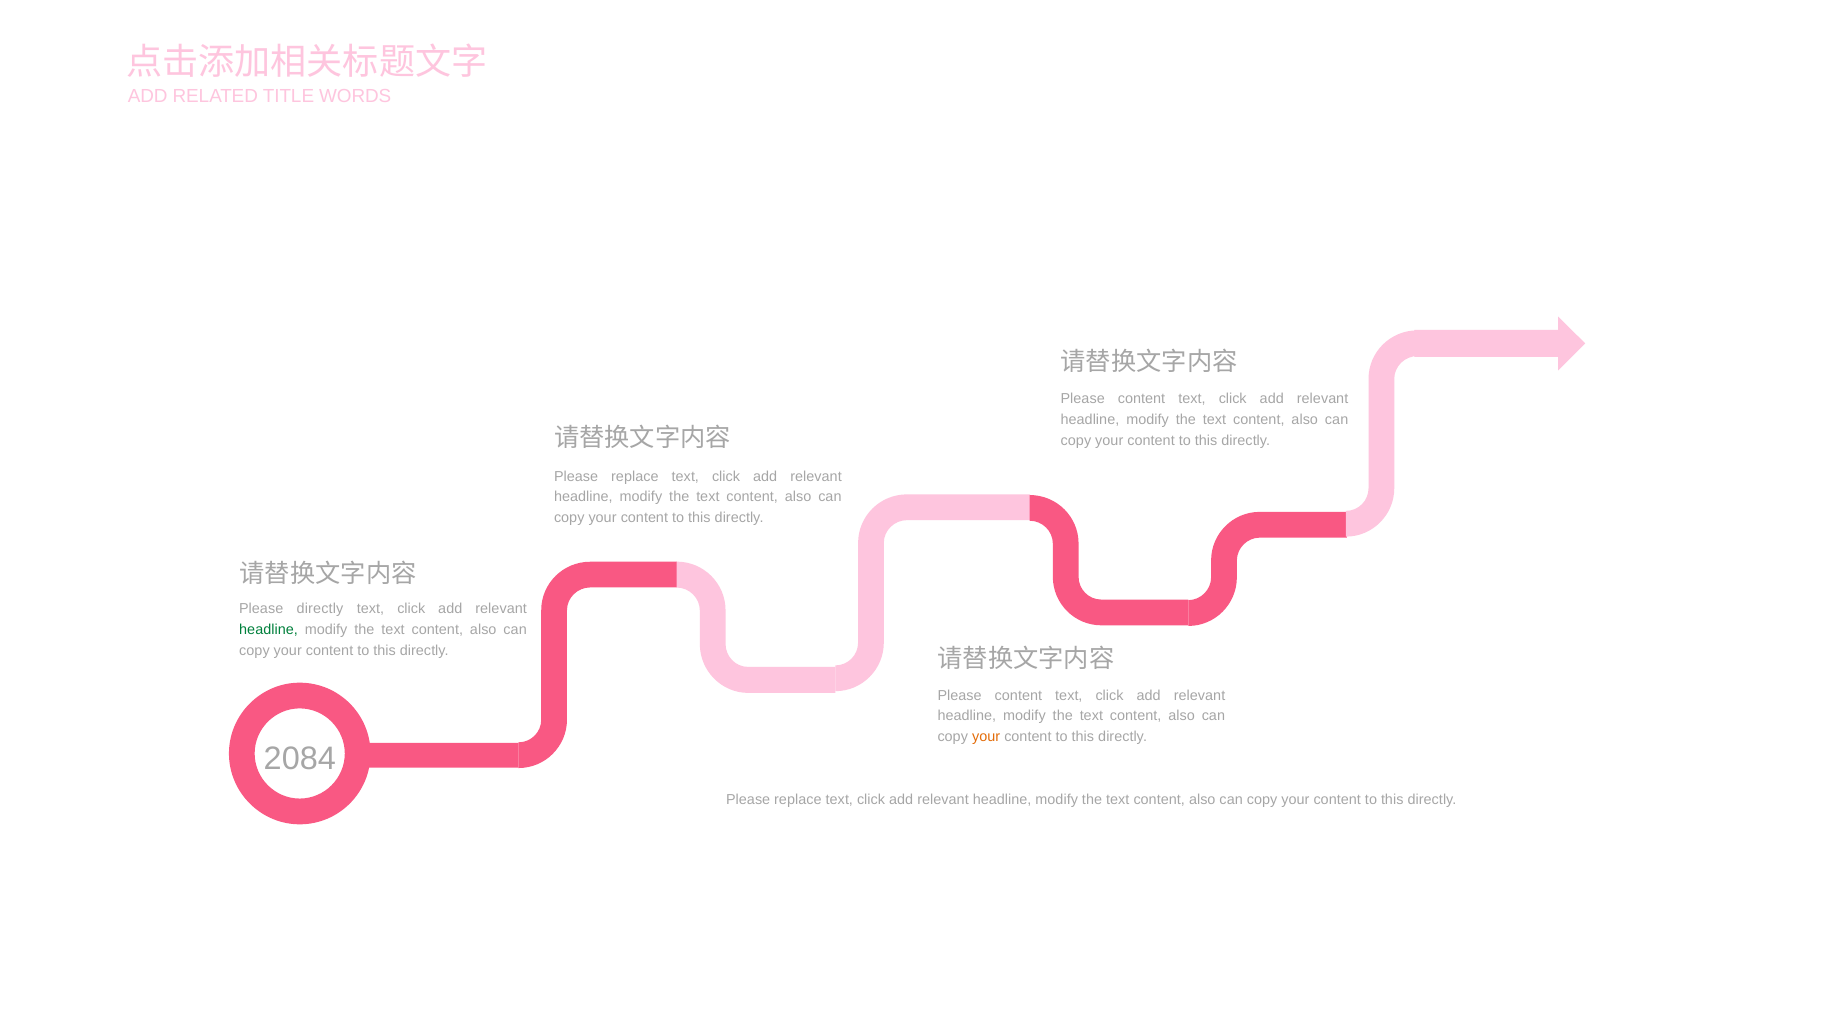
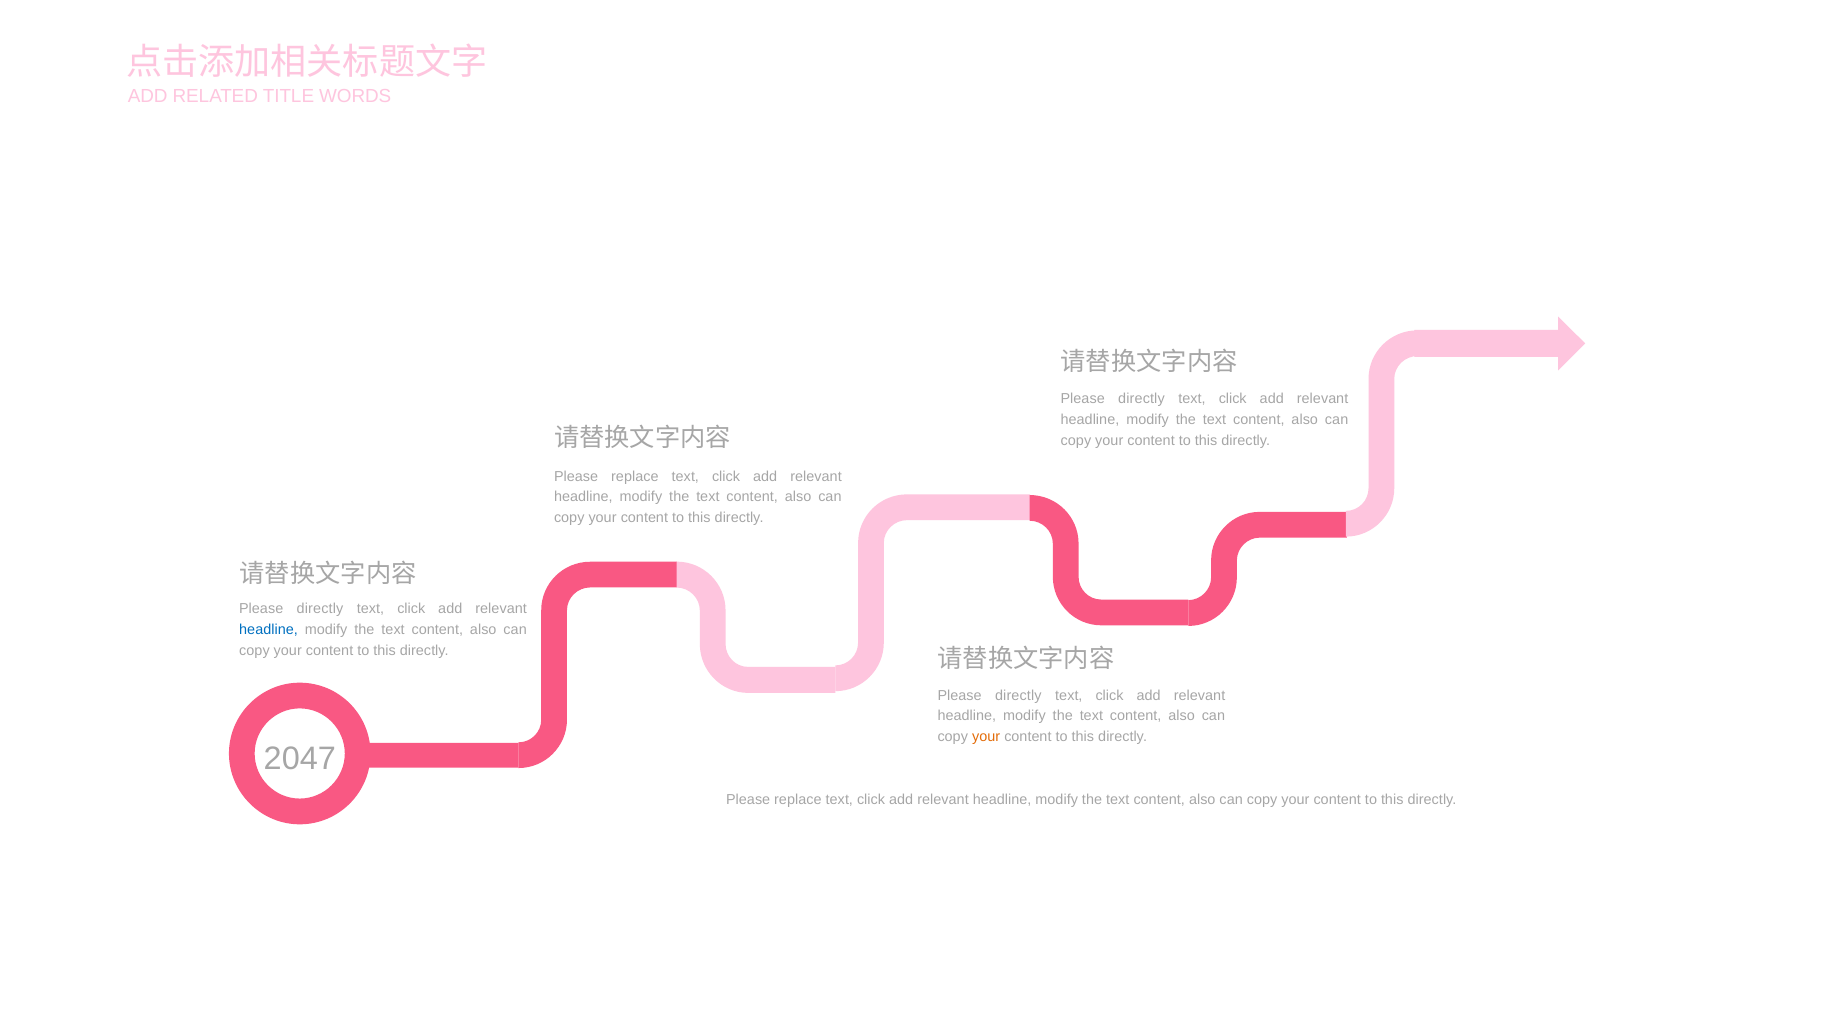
content at (1142, 399): content -> directly
headline at (269, 629) colour: green -> blue
content at (1018, 695): content -> directly
2084: 2084 -> 2047
